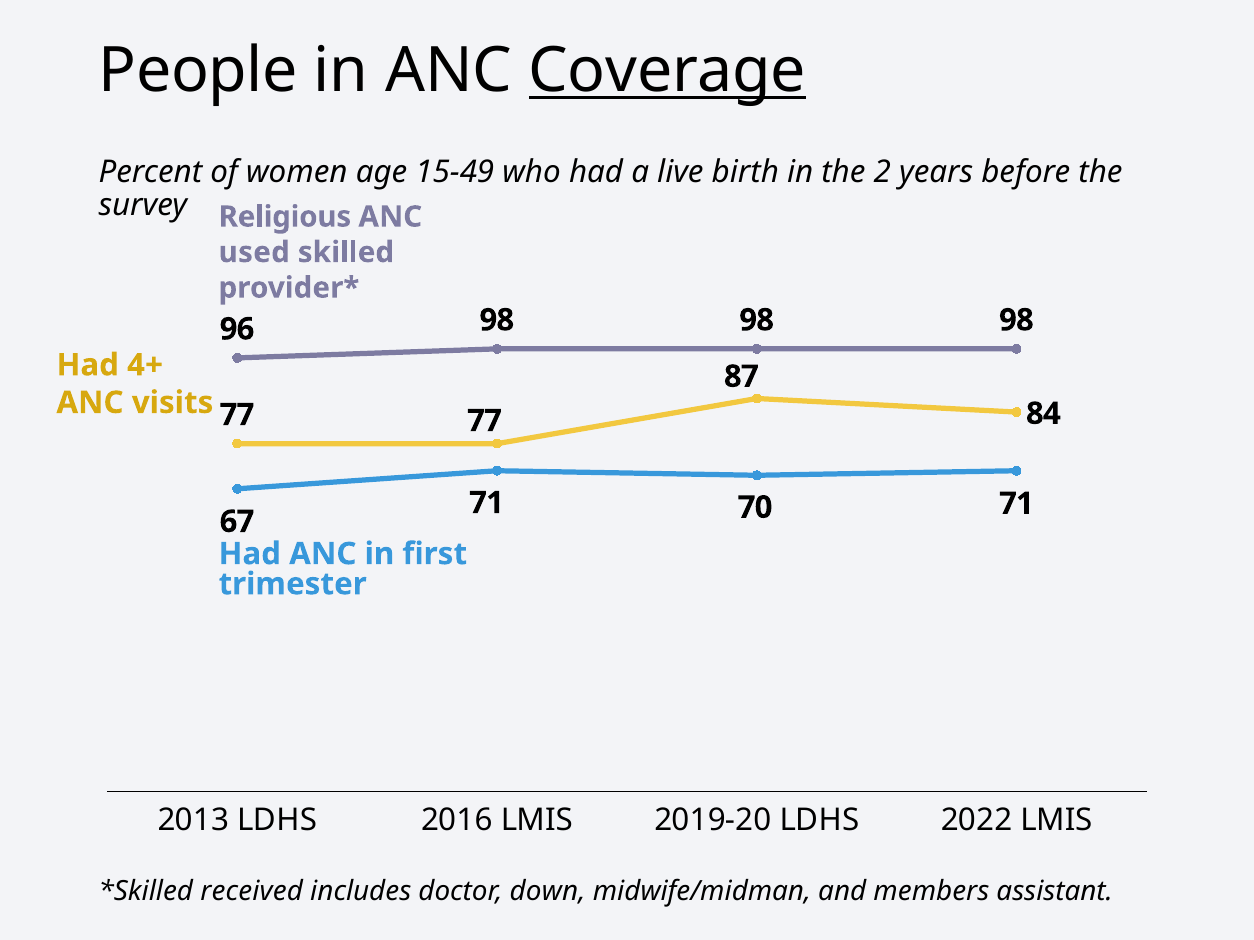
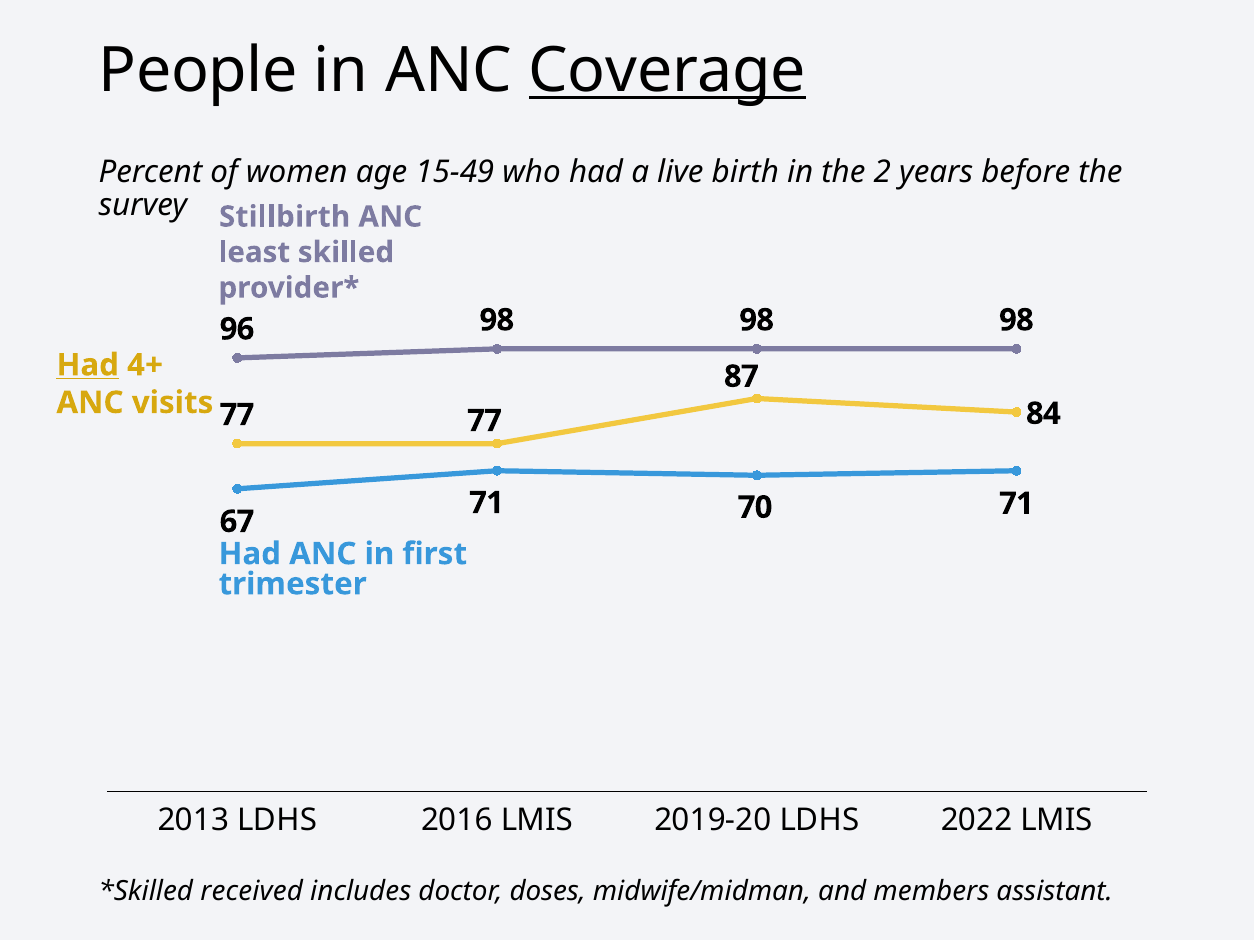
Religious: Religious -> Stillbirth
used: used -> least
Had at (88, 365) underline: none -> present
down: down -> doses
